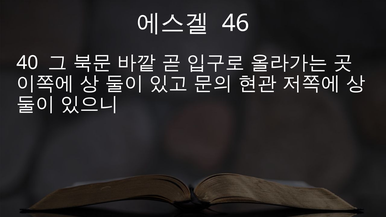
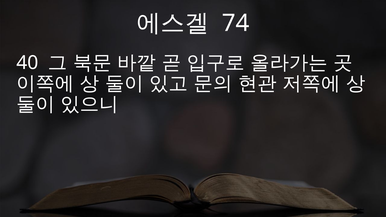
46: 46 -> 74
